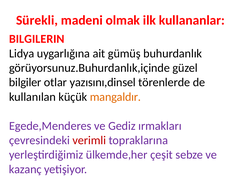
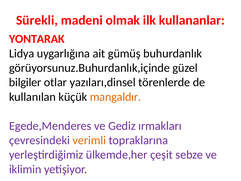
BILGILERIN: BILGILERIN -> YONTARAK
yazısını,dinsel: yazısını,dinsel -> yazıları,dinsel
verimli colour: red -> orange
kazanç: kazanç -> iklimin
